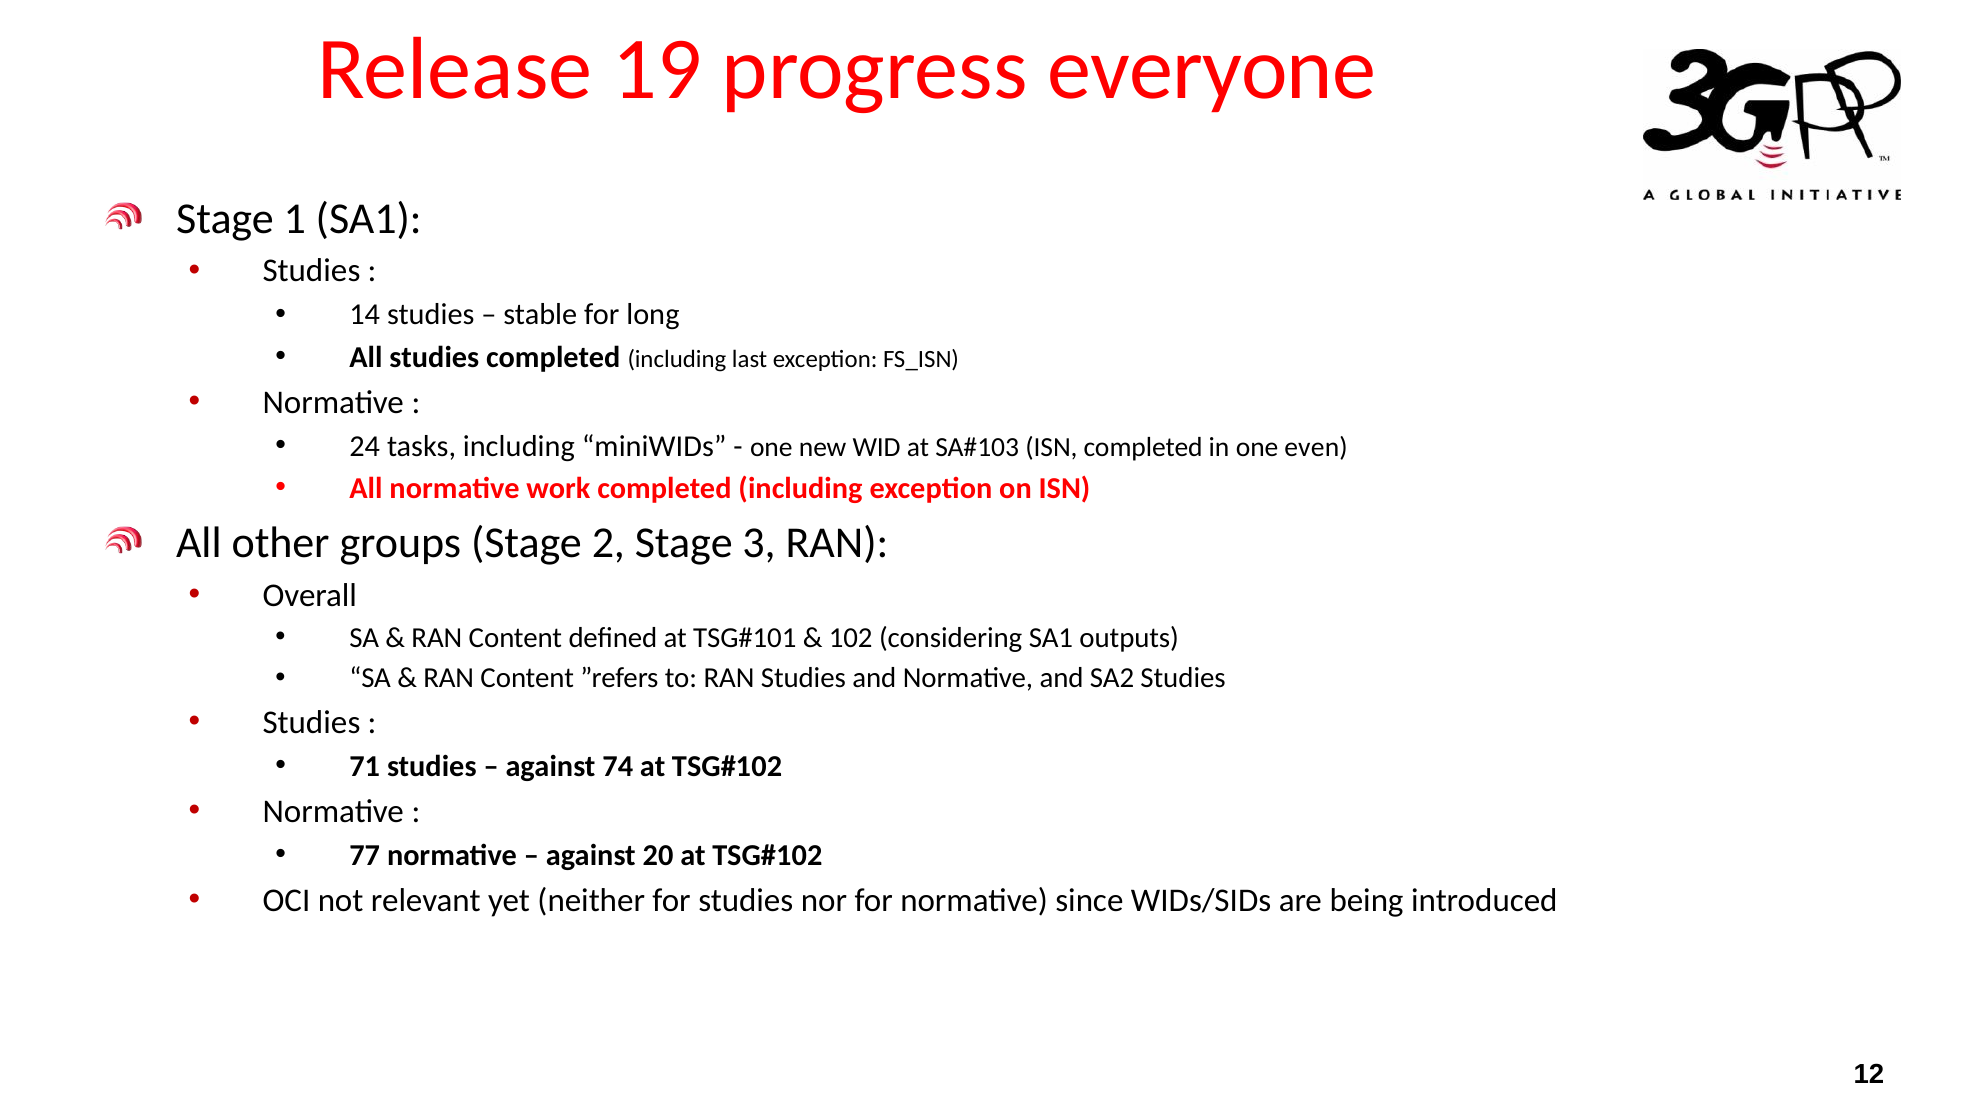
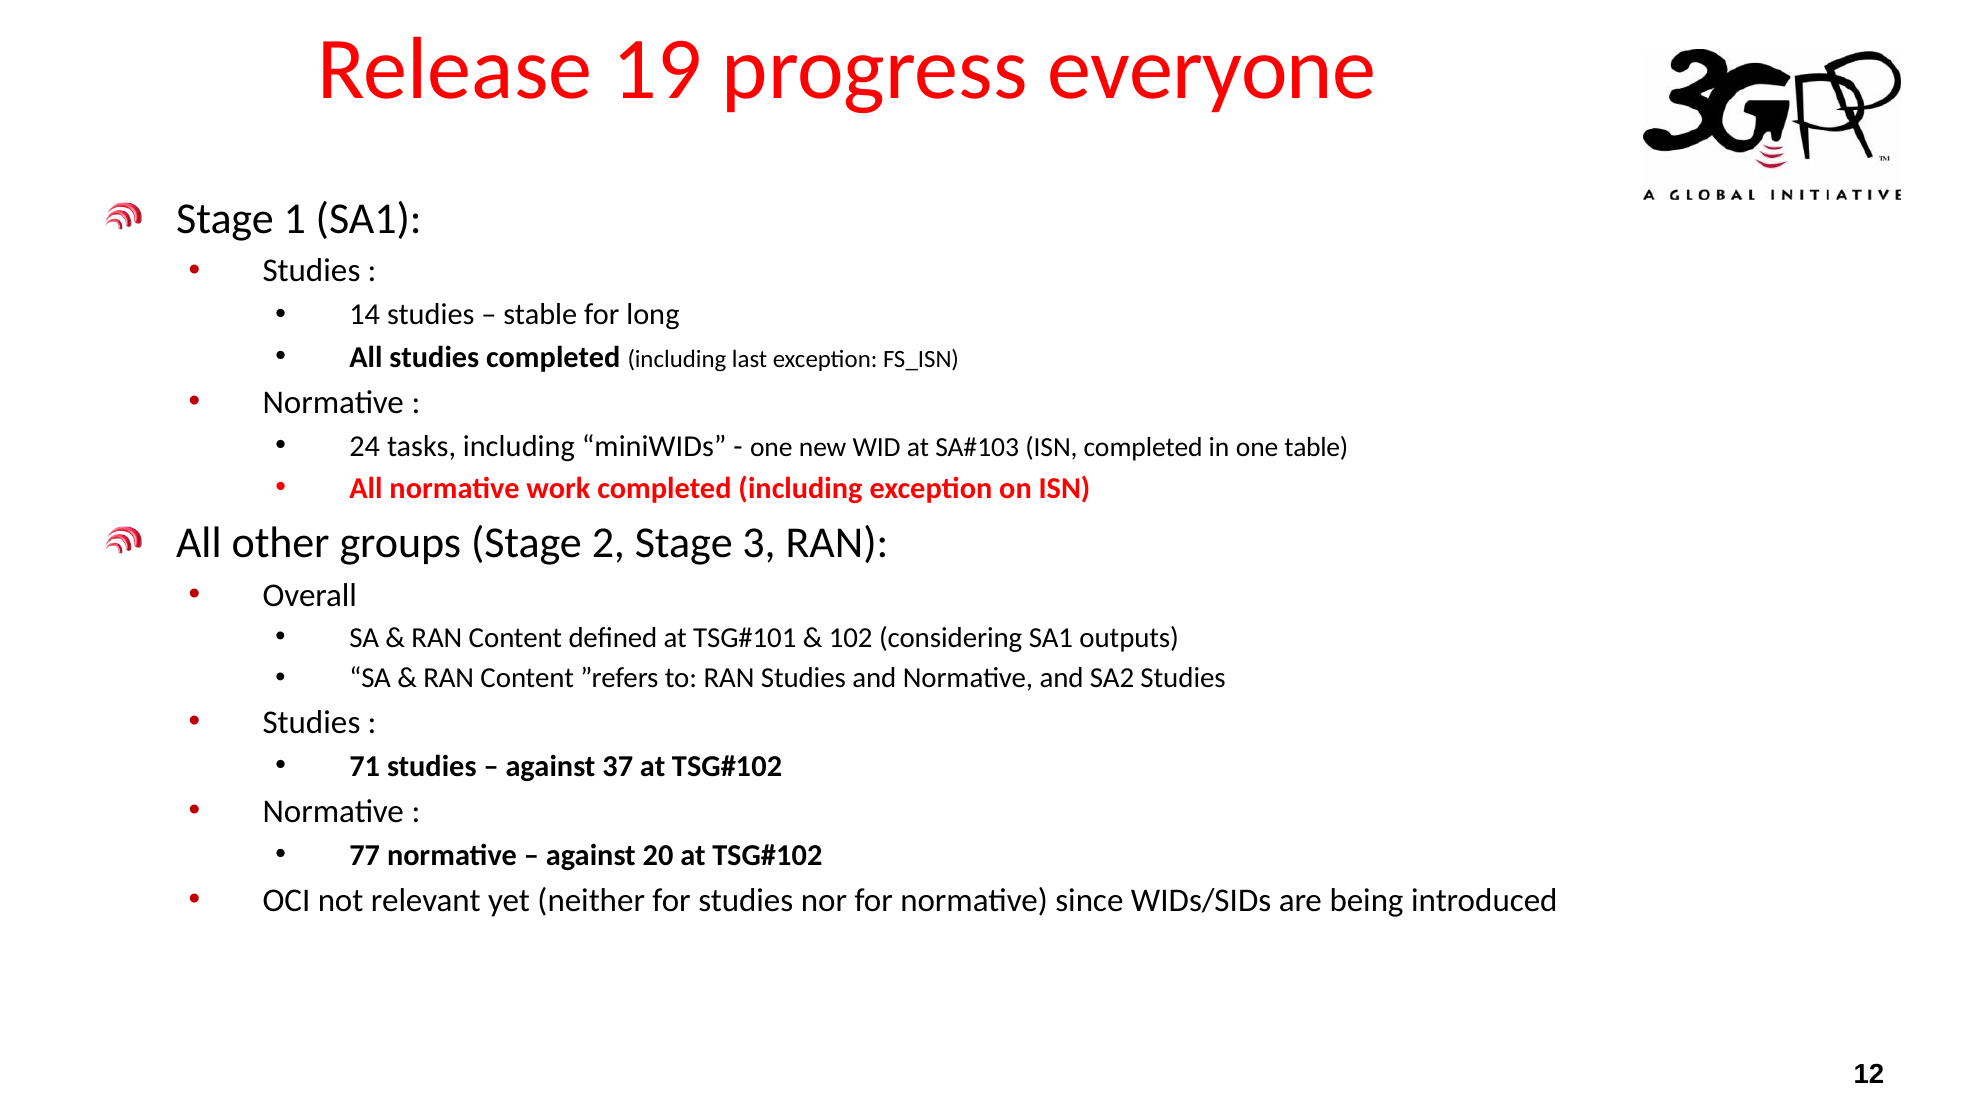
even: even -> table
74: 74 -> 37
